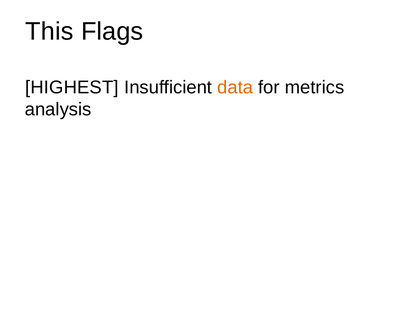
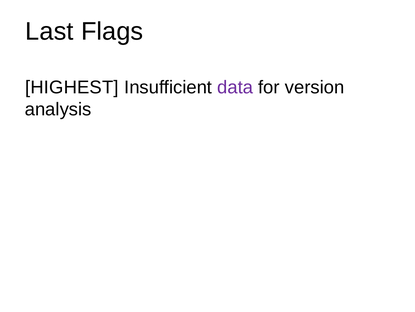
This: This -> Last
data colour: orange -> purple
metrics: metrics -> version
